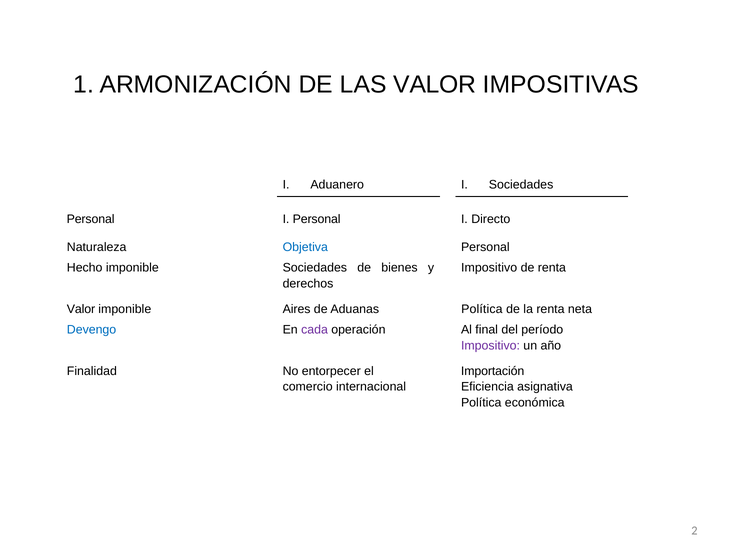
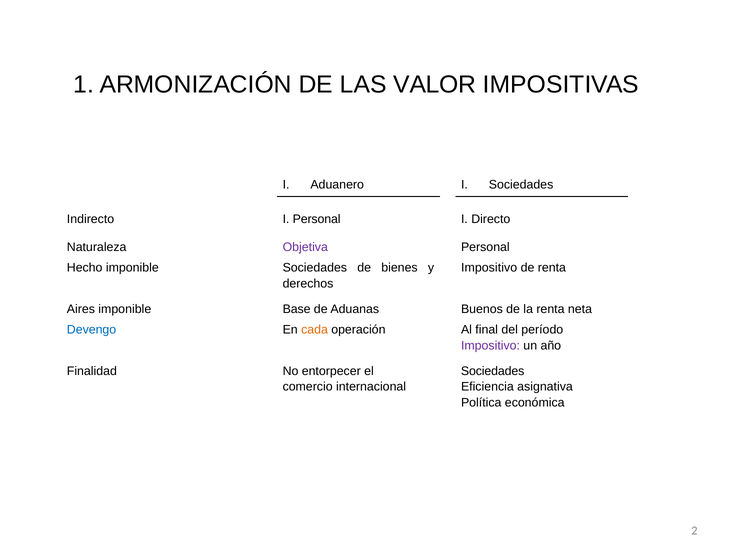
Personal at (91, 220): Personal -> Indirecto
Objetiva colour: blue -> purple
Valor at (81, 309): Valor -> Aires
Aires: Aires -> Base
Aduanas Política: Política -> Buenos
cada colour: purple -> orange
Importación at (493, 371): Importación -> Sociedades
